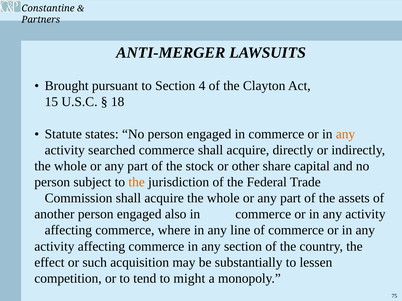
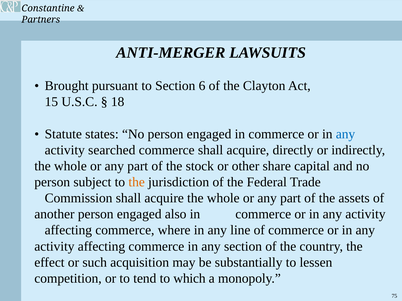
4: 4 -> 6
any at (346, 134) colour: orange -> blue
might: might -> which
